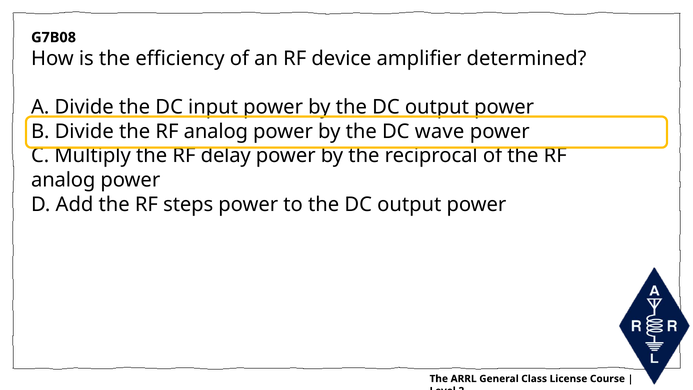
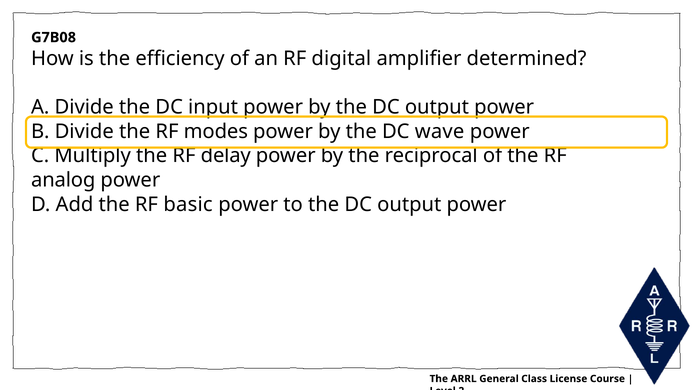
device: device -> digital
Divide the RF analog: analog -> modes
steps: steps -> basic
